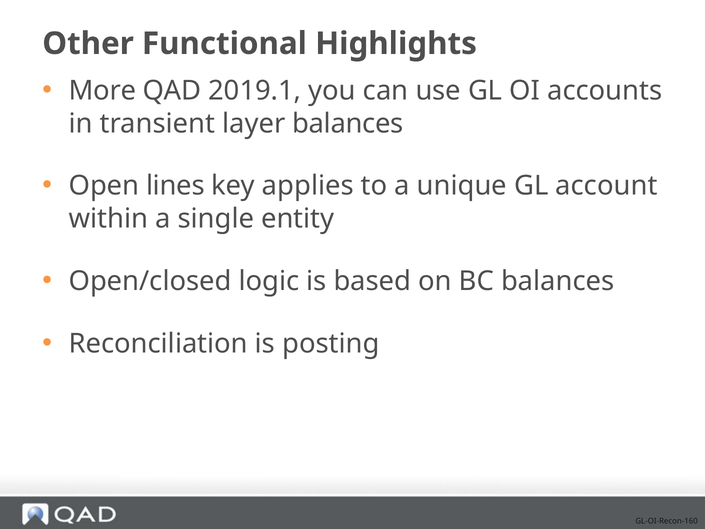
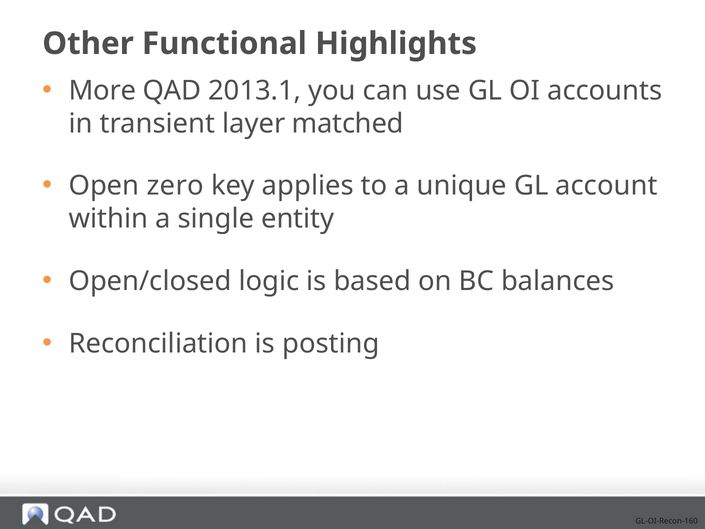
2019.1: 2019.1 -> 2013.1
layer balances: balances -> matched
lines: lines -> zero
